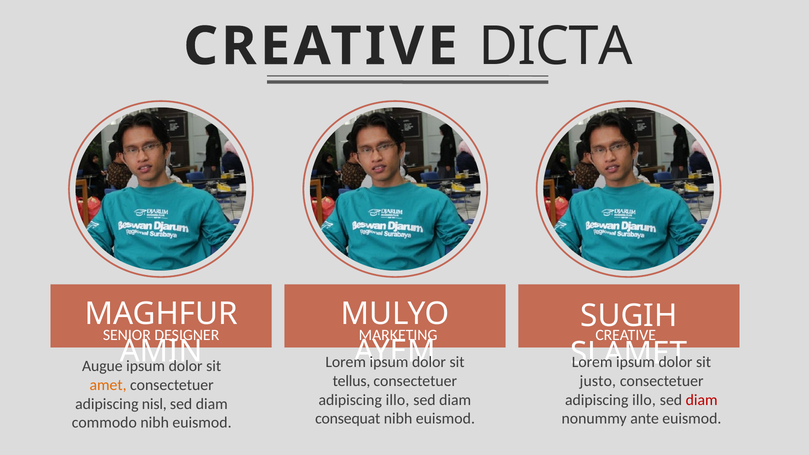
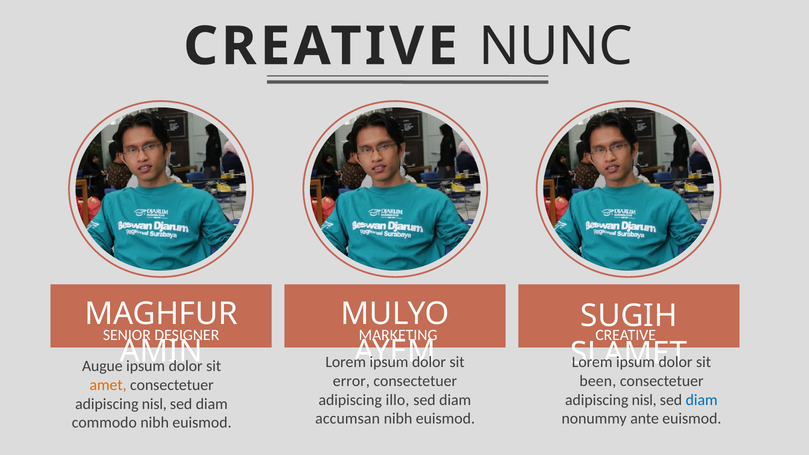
DICTA: DICTA -> NUNC
tellus: tellus -> error
justo: justo -> been
illo at (644, 400): illo -> nisl
diam at (702, 400) colour: red -> blue
consequat: consequat -> accumsan
